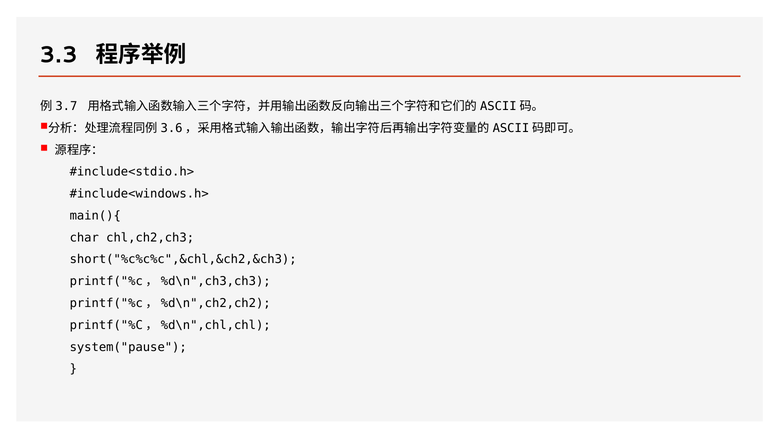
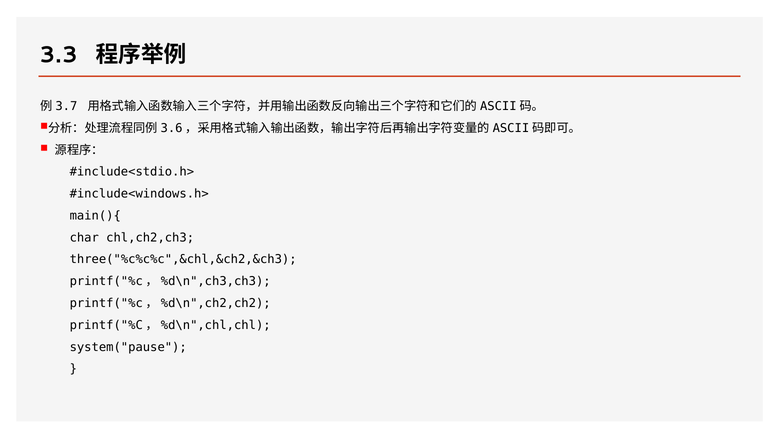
short("%c%c%c",&chl,&ch2,&ch3: short("%c%c%c",&chl,&ch2,&ch3 -> three("%c%c%c",&chl,&ch2,&ch3
